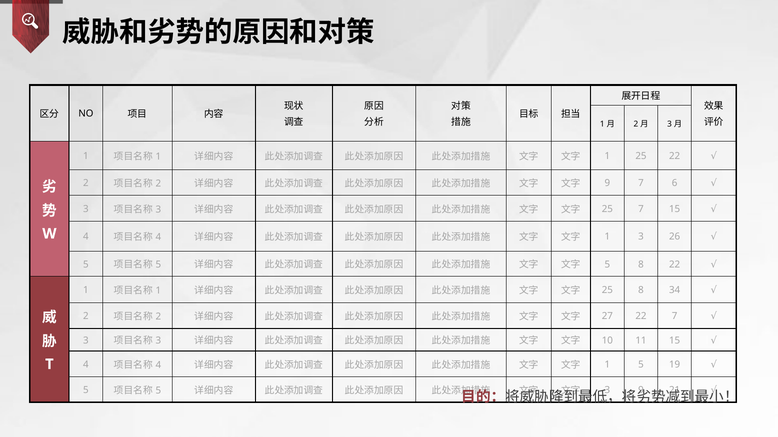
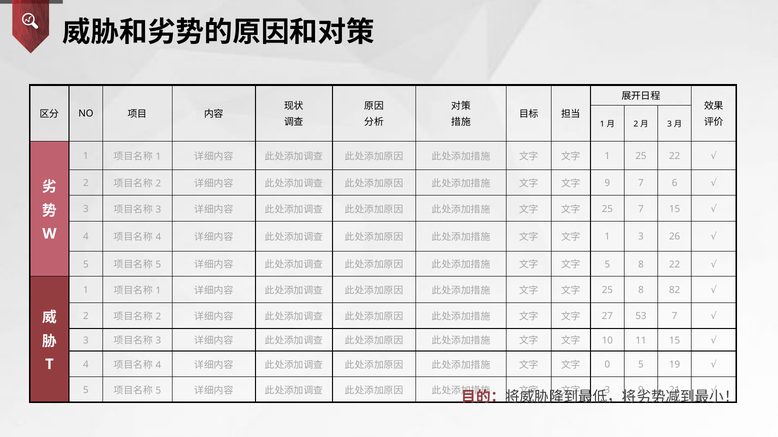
34: 34 -> 82
27 22: 22 -> 53
1 at (607, 365): 1 -> 0
